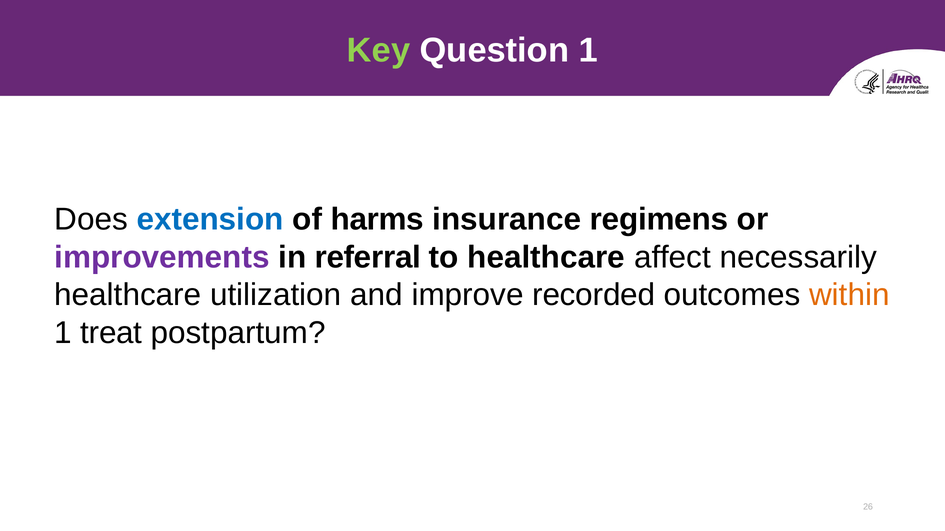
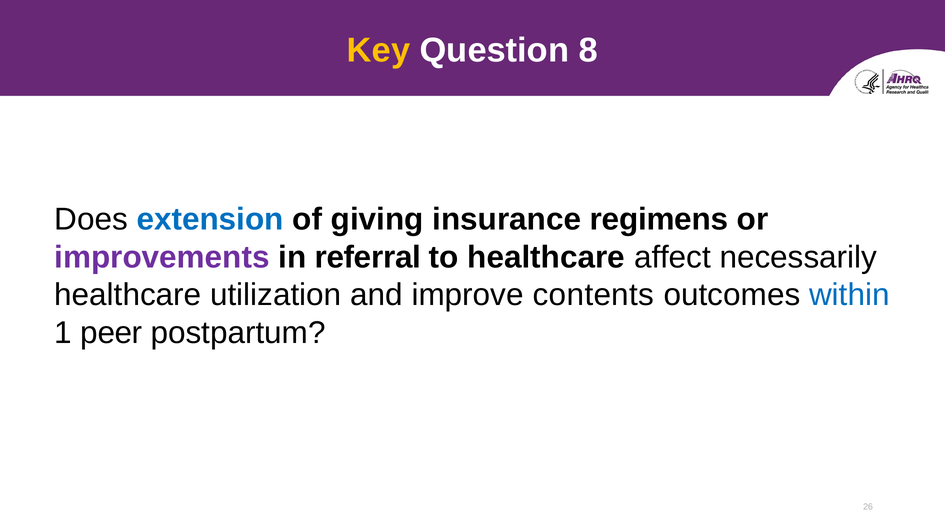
Key colour: light green -> yellow
Question 1: 1 -> 8
harms: harms -> giving
recorded: recorded -> contents
within colour: orange -> blue
treat: treat -> peer
